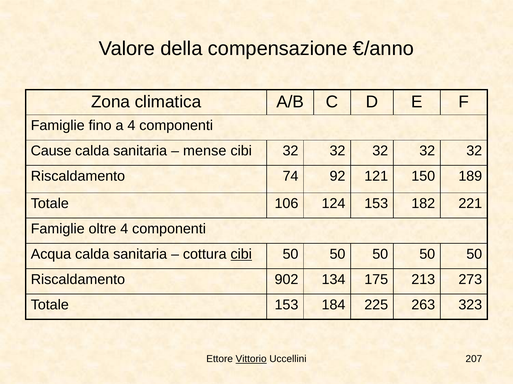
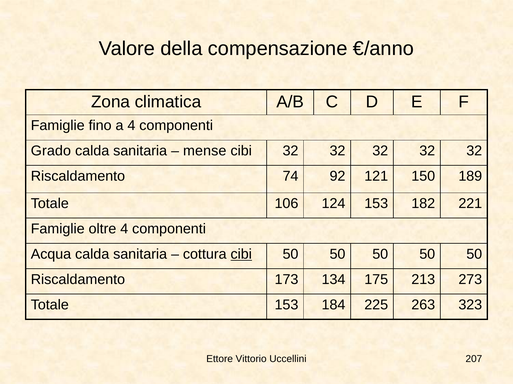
Cause: Cause -> Grado
902: 902 -> 173
Vittorio underline: present -> none
